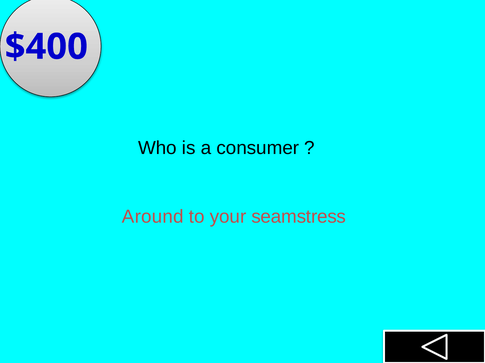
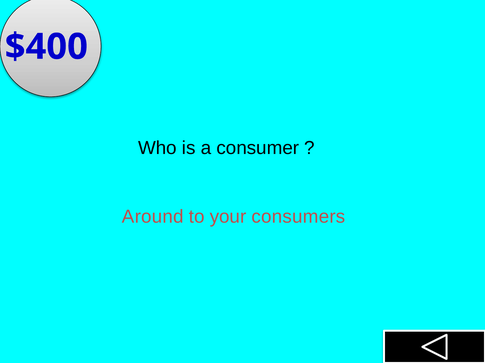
seamstress: seamstress -> consumers
